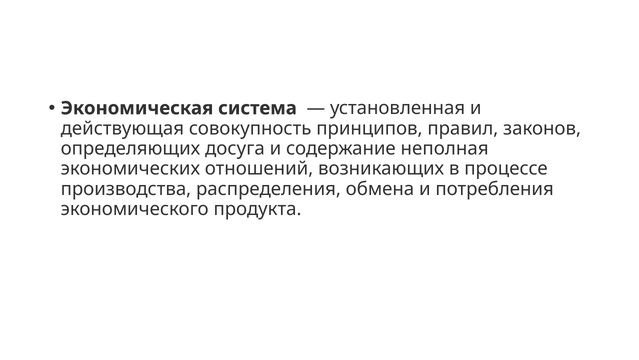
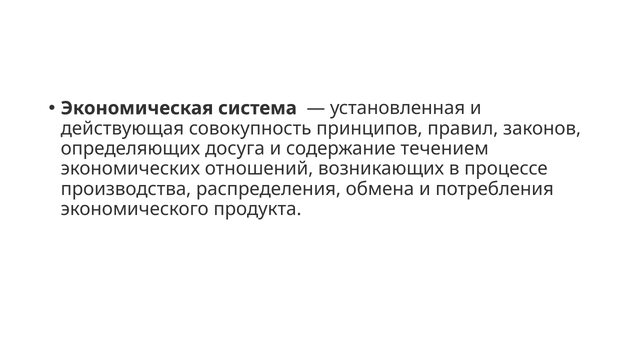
неполная: неполная -> течением
